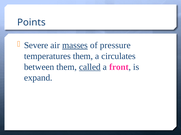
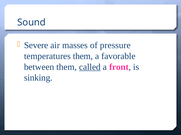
Points: Points -> Sound
masses underline: present -> none
circulates: circulates -> favorable
expand: expand -> sinking
